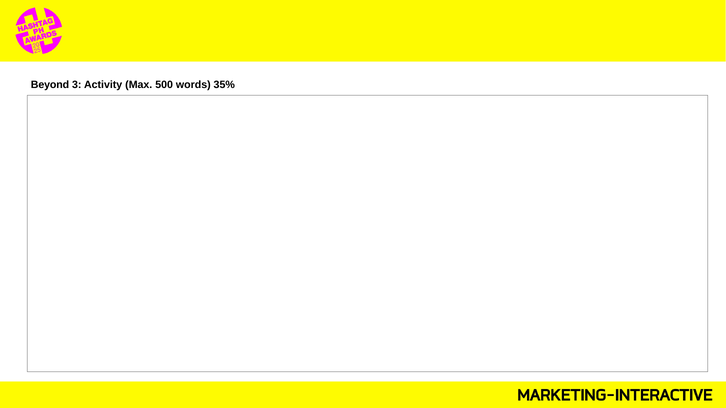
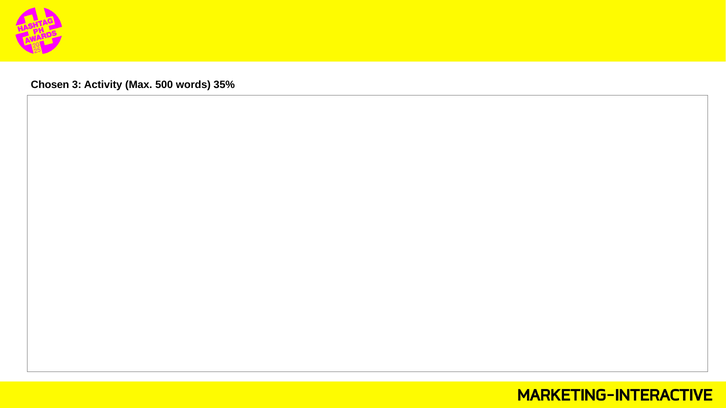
Beyond: Beyond -> Chosen
